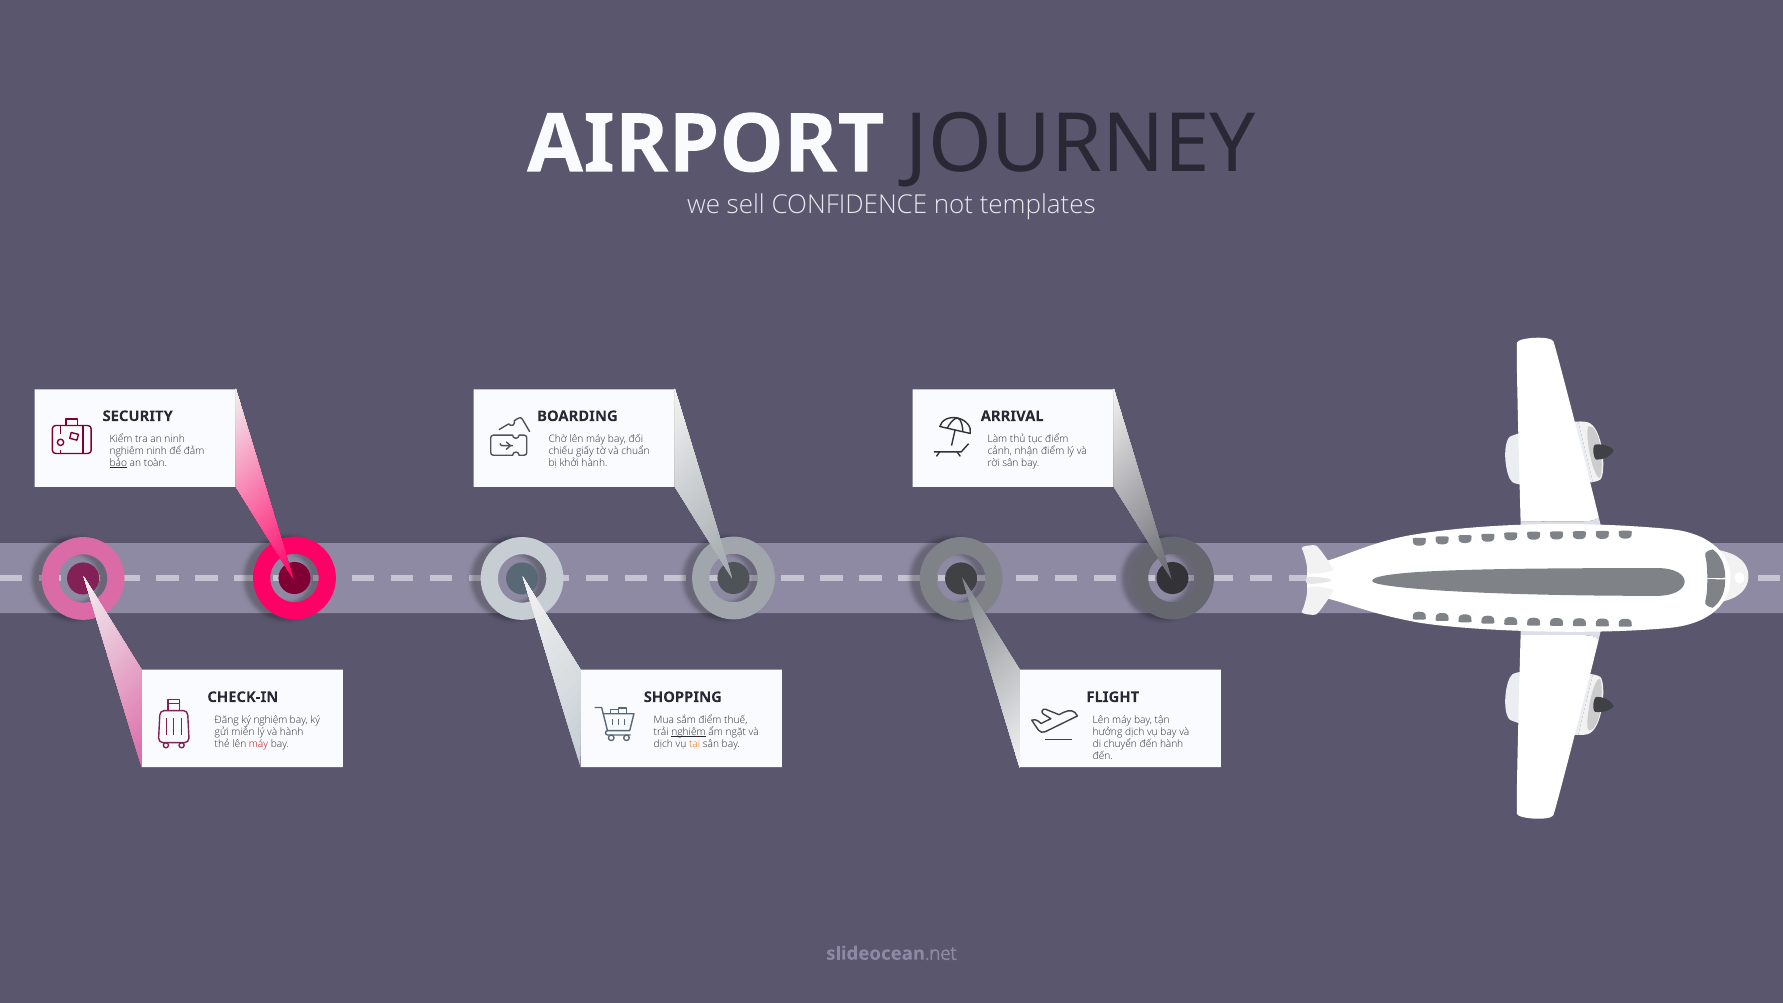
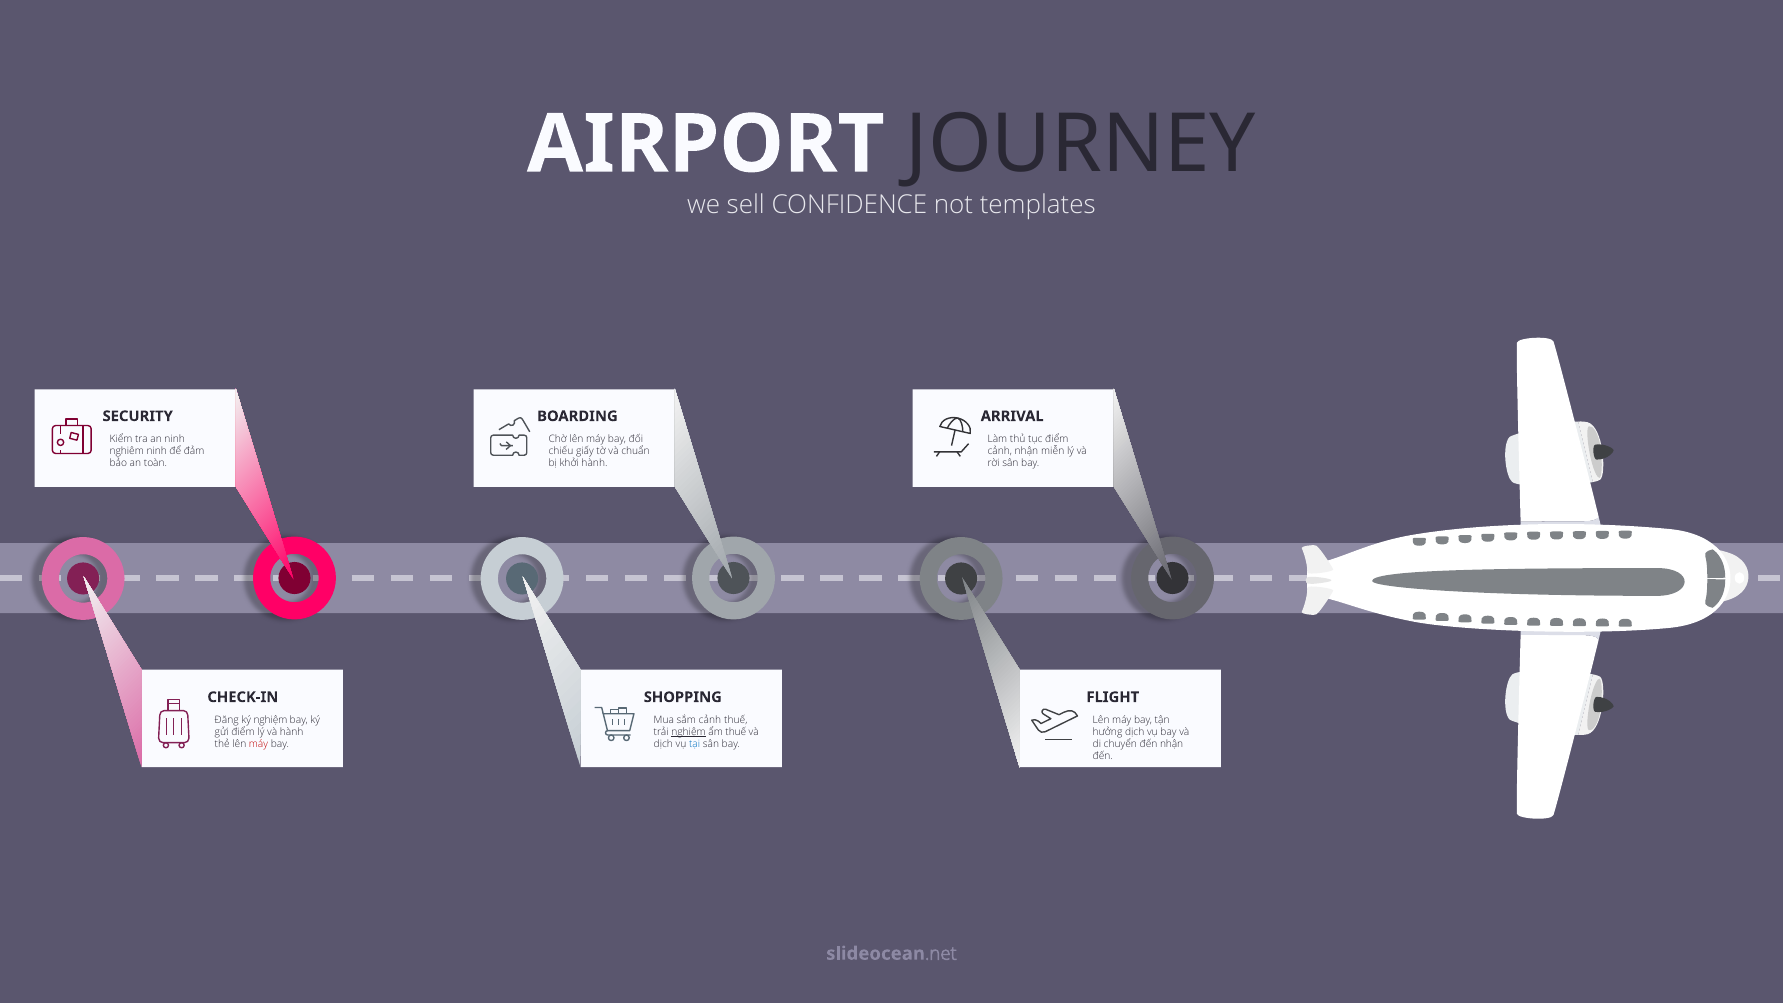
nhận điểm: điểm -> miễn
bảo underline: present -> none
sắm điểm: điểm -> cảnh
gửi miễn: miễn -> điểm
ẩm ngặt: ngặt -> thuế
tại colour: orange -> blue
đến hành: hành -> nhận
